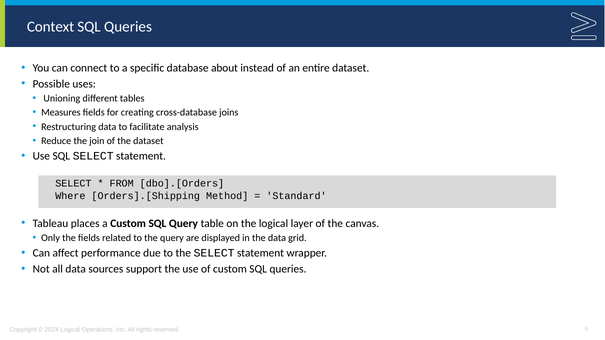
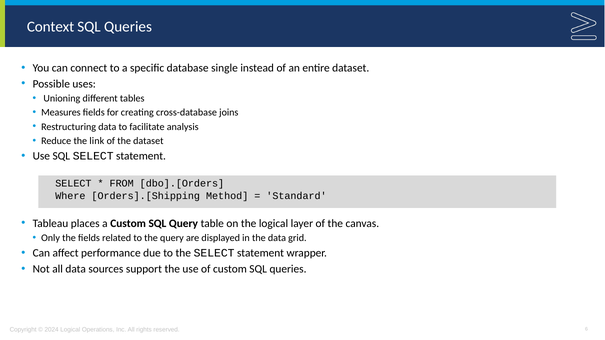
about: about -> single
join: join -> link
